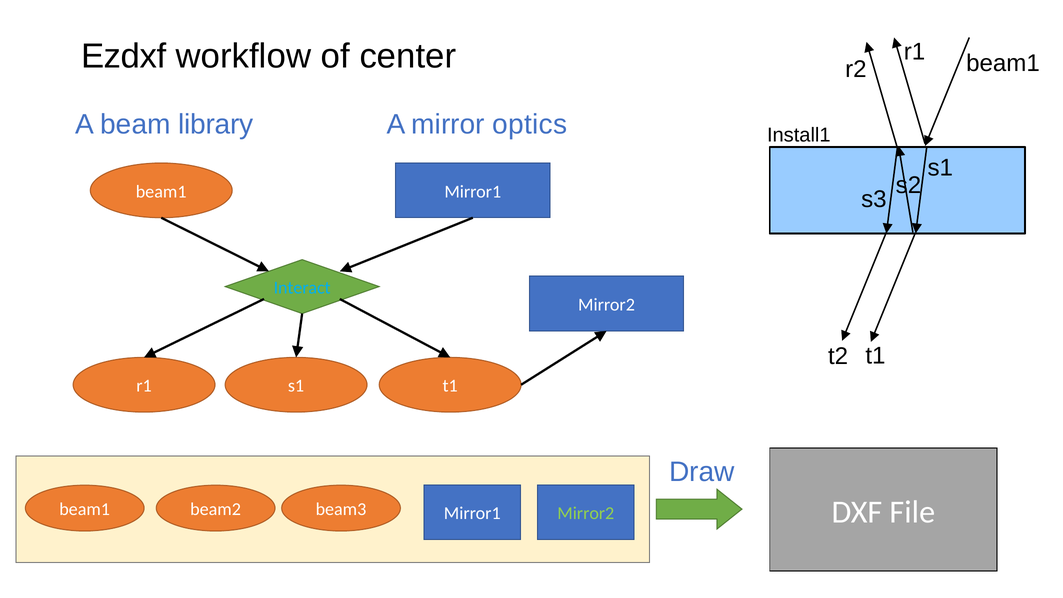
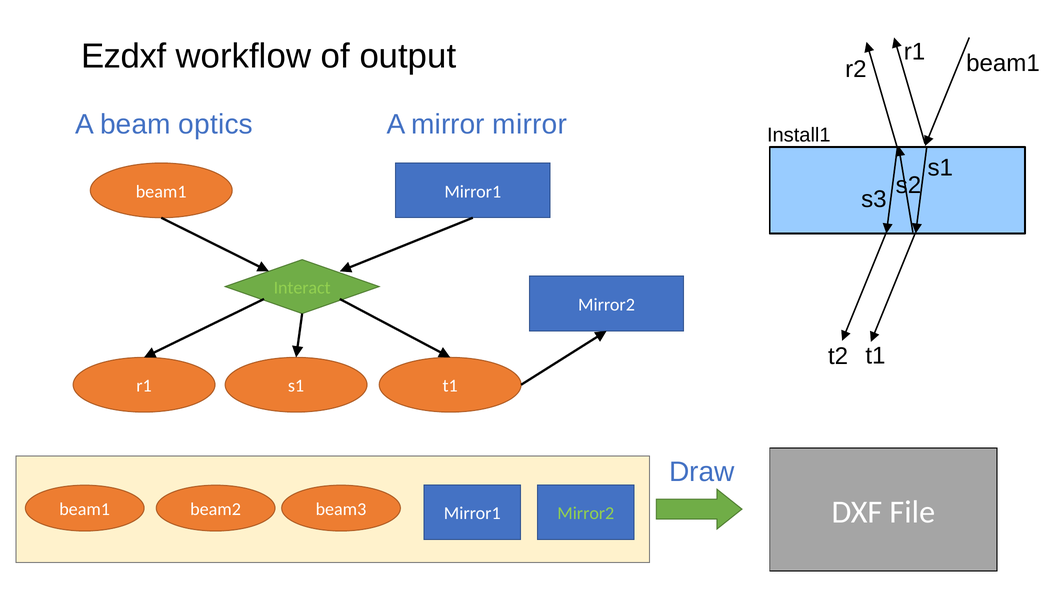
center: center -> output
library: library -> optics
mirror optics: optics -> mirror
Interact colour: light blue -> light green
